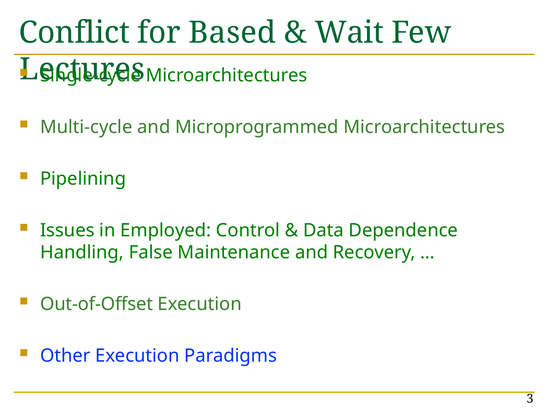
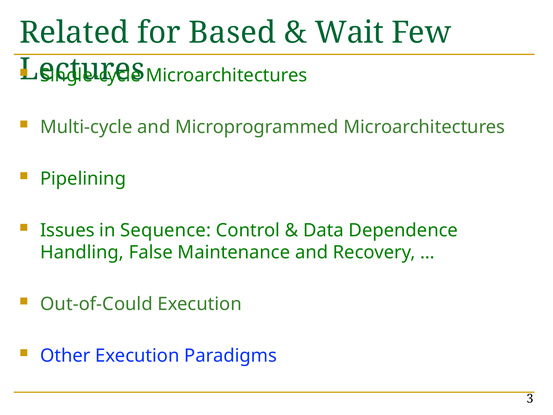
Conflict: Conflict -> Related
Employed: Employed -> Sequence
Out-of-Offset: Out-of-Offset -> Out-of-Could
